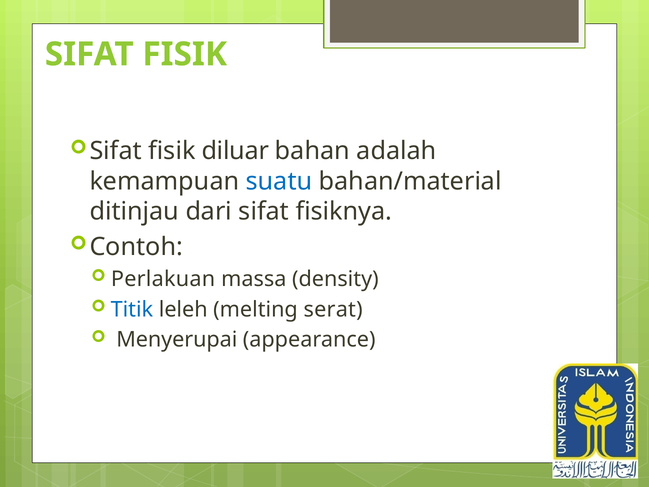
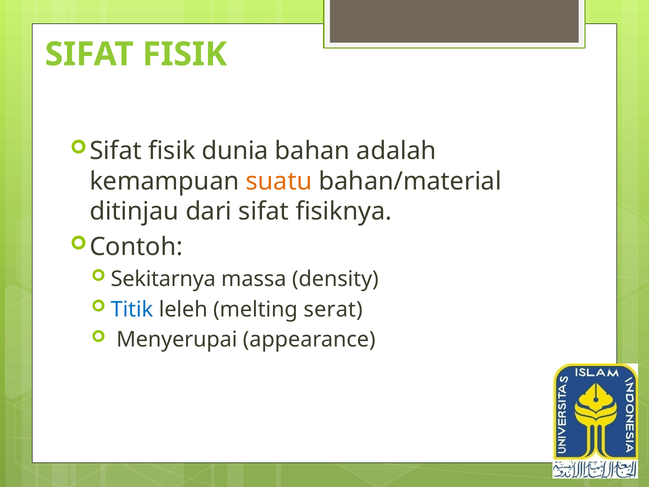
diluar: diluar -> dunia
suatu colour: blue -> orange
Perlakuan: Perlakuan -> Sekitarnya
